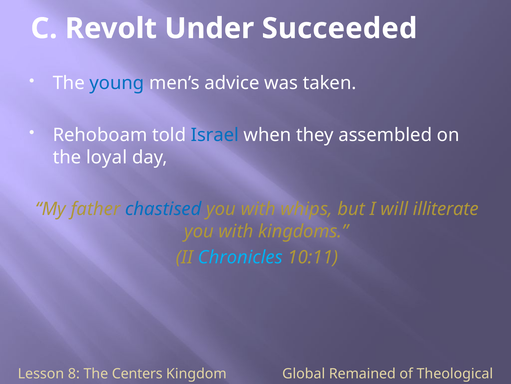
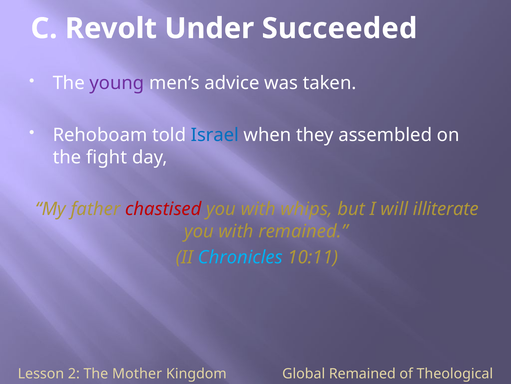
young colour: blue -> purple
loyal: loyal -> fight
chastised colour: blue -> red
with kingdoms: kingdoms -> remained
8: 8 -> 2
Centers: Centers -> Mother
